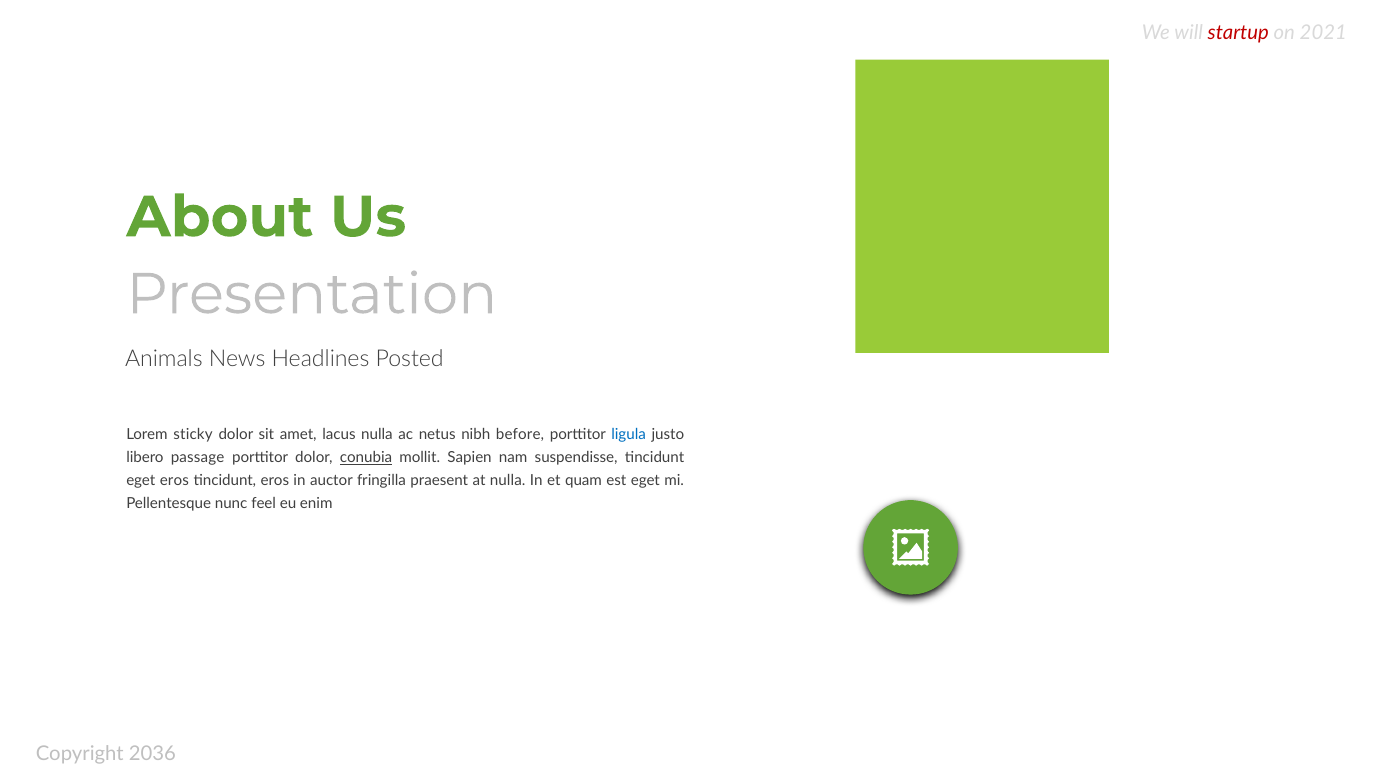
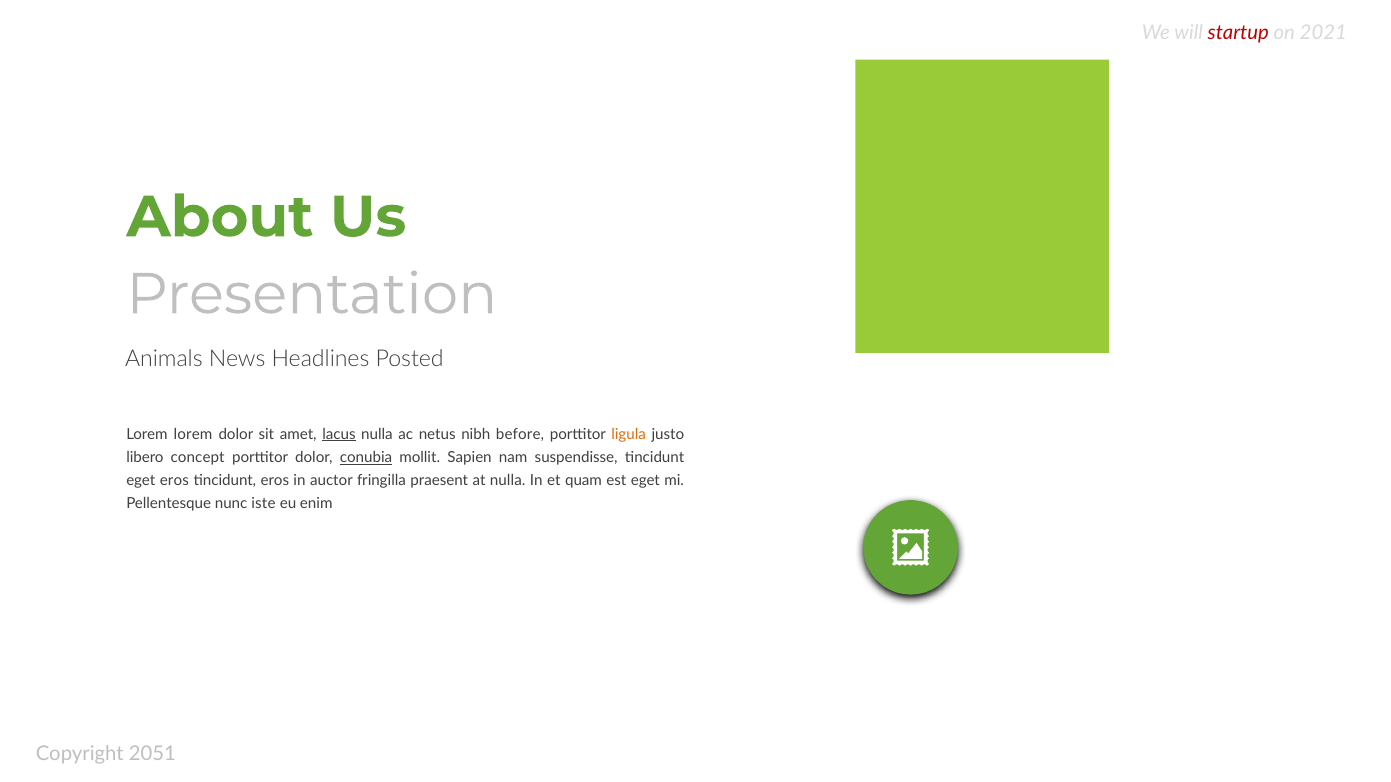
Lorem sticky: sticky -> lorem
lacus underline: none -> present
ligula colour: blue -> orange
passage: passage -> concept
feel: feel -> iste
2036: 2036 -> 2051
